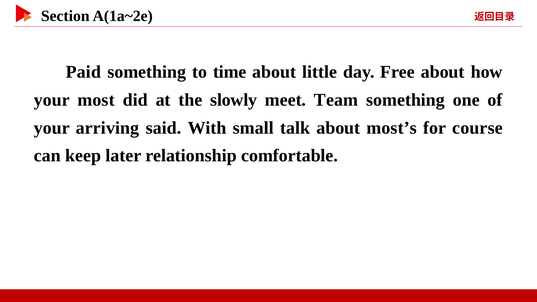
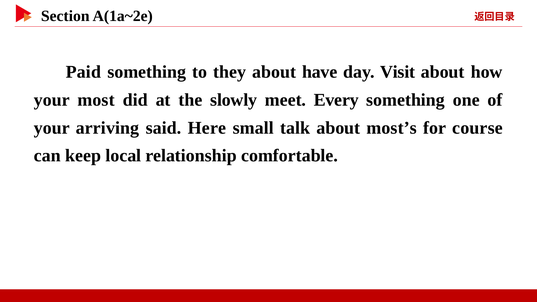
time: time -> they
little: little -> have
Free: Free -> Visit
Team: Team -> Every
With: With -> Here
later: later -> local
